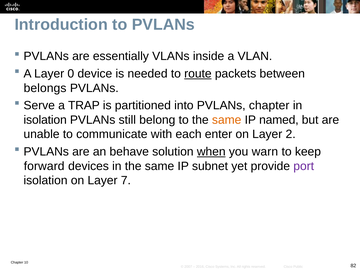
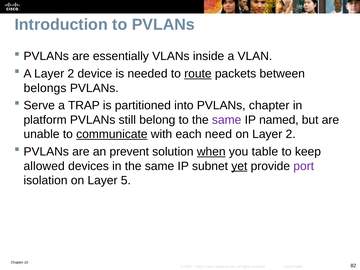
A Layer 0: 0 -> 2
isolation at (45, 120): isolation -> platform
same at (227, 120) colour: orange -> purple
communicate underline: none -> present
enter: enter -> need
behave: behave -> prevent
warn: warn -> table
forward: forward -> allowed
yet underline: none -> present
7: 7 -> 5
